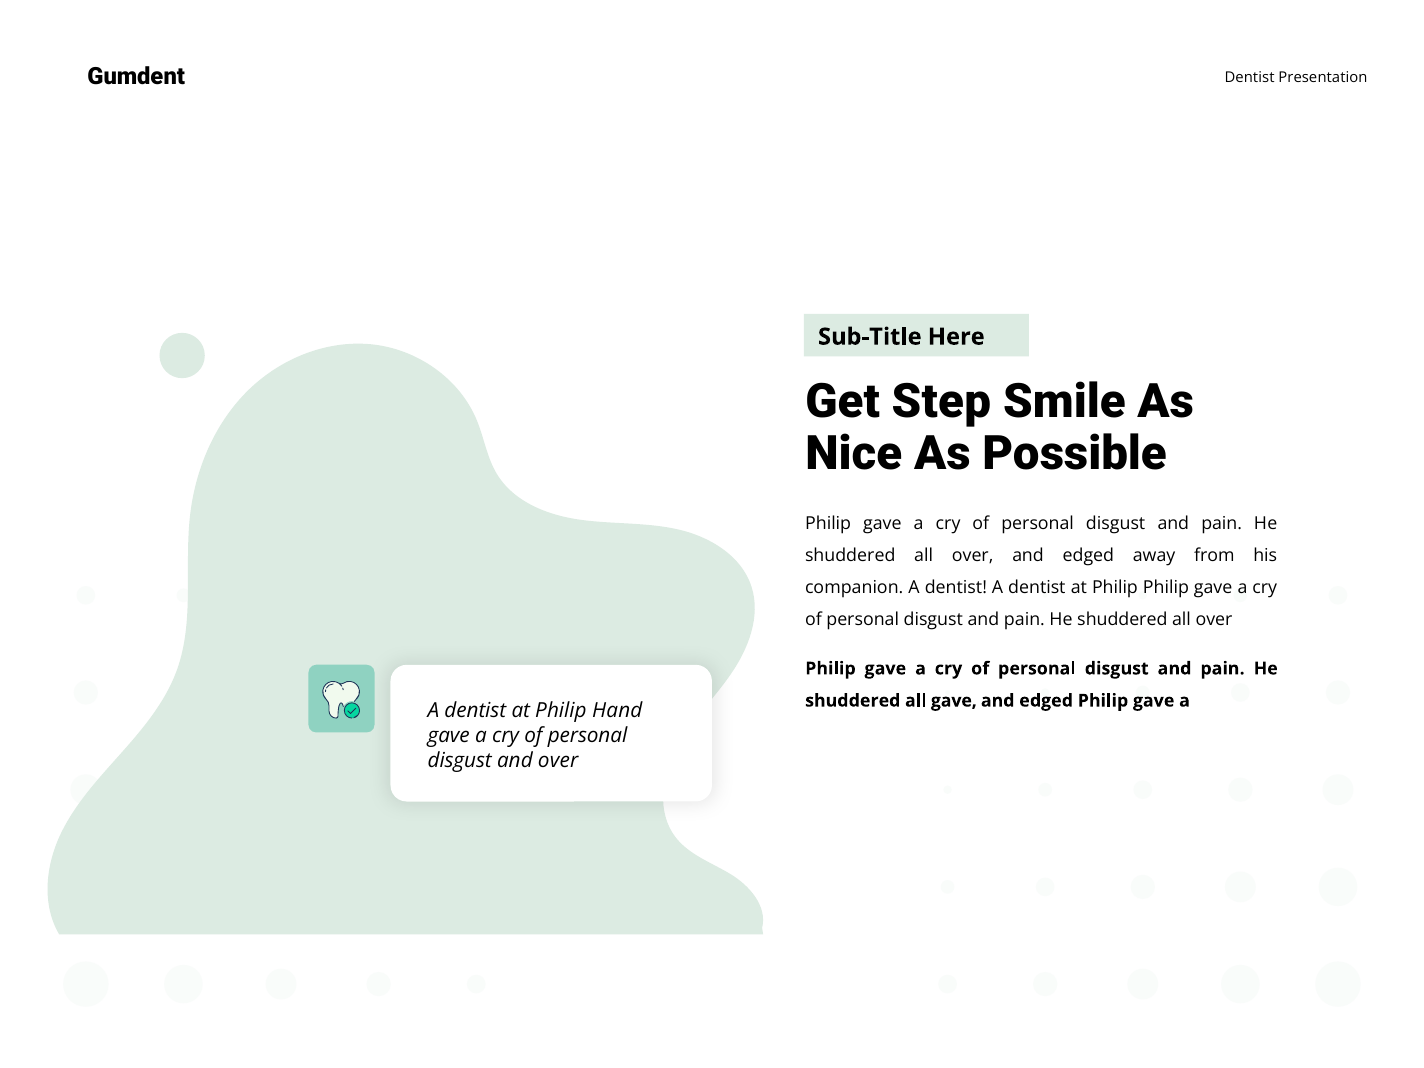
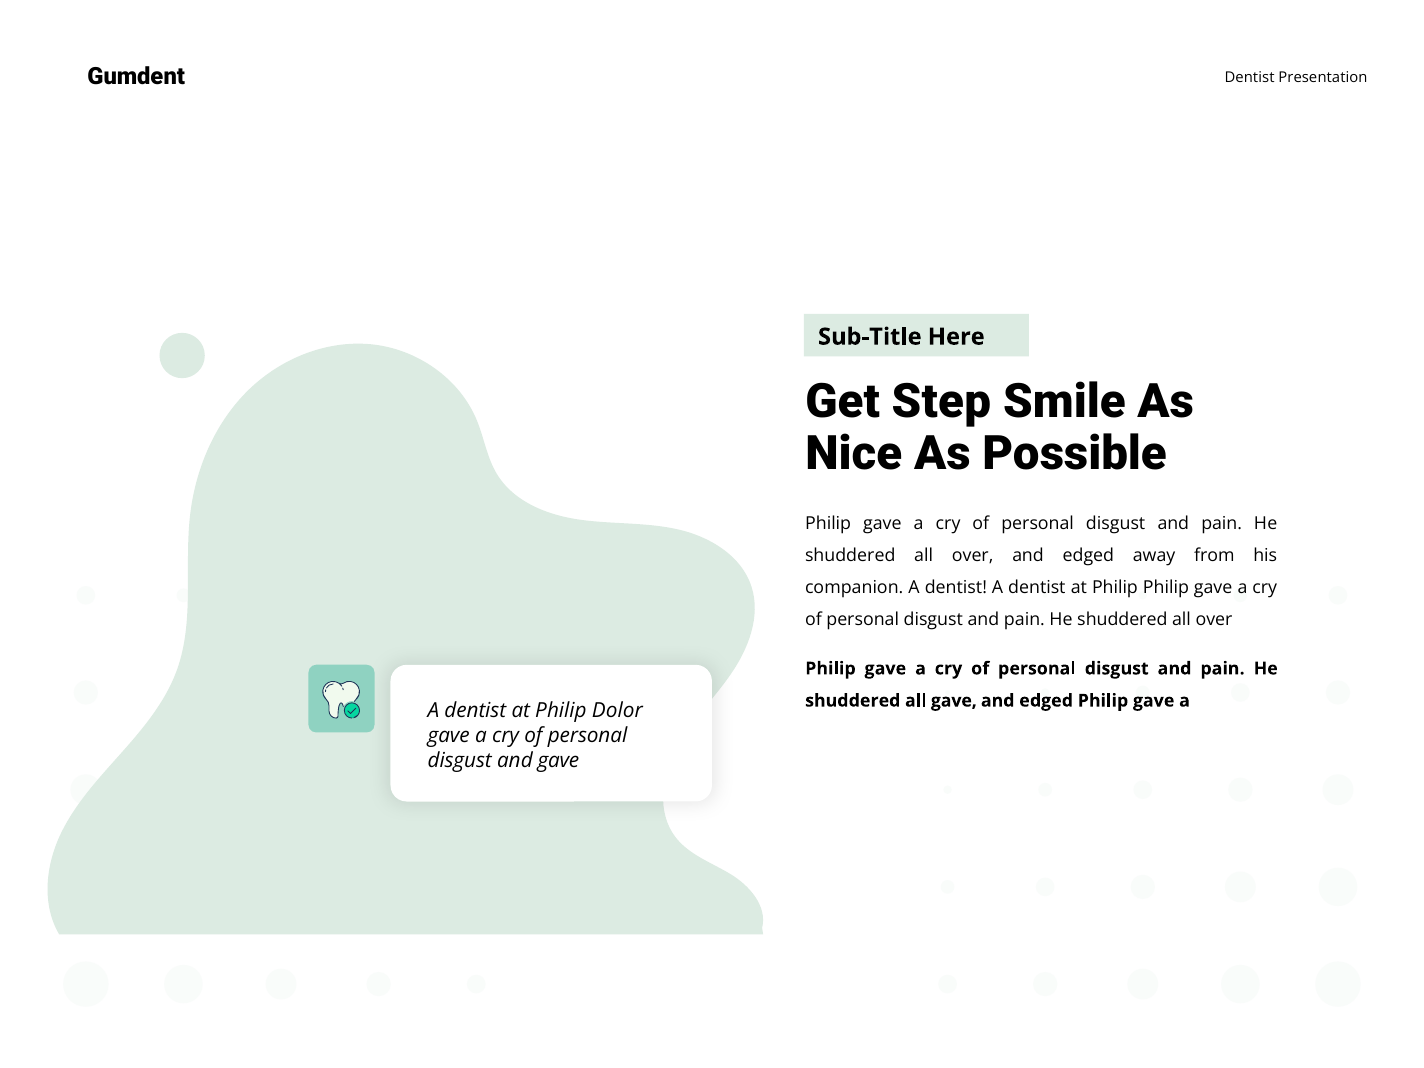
Hand: Hand -> Dolor
and over: over -> gave
